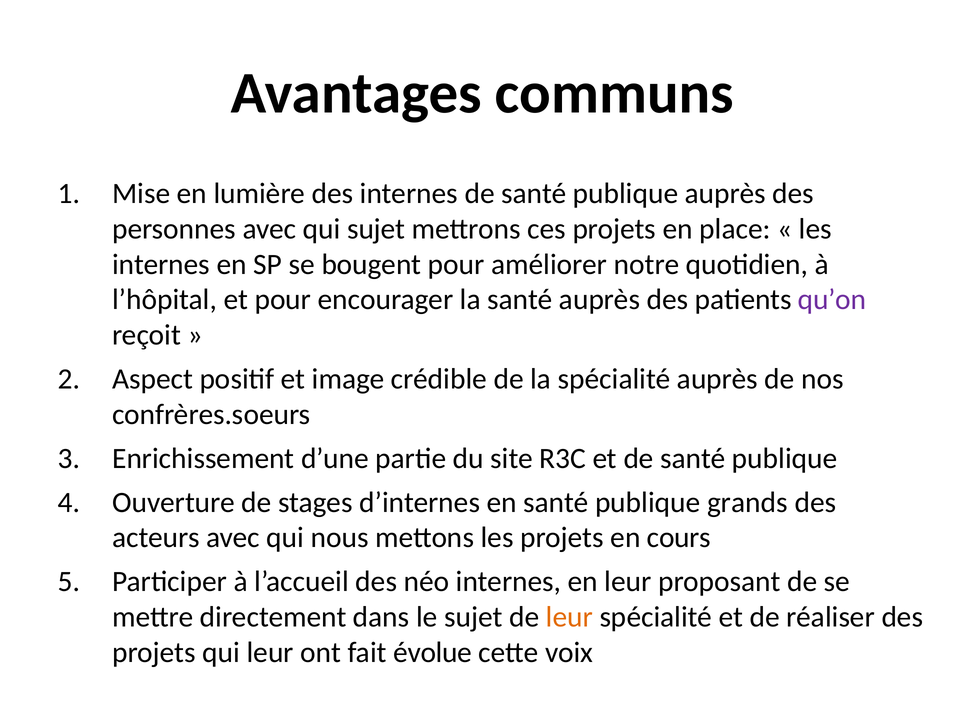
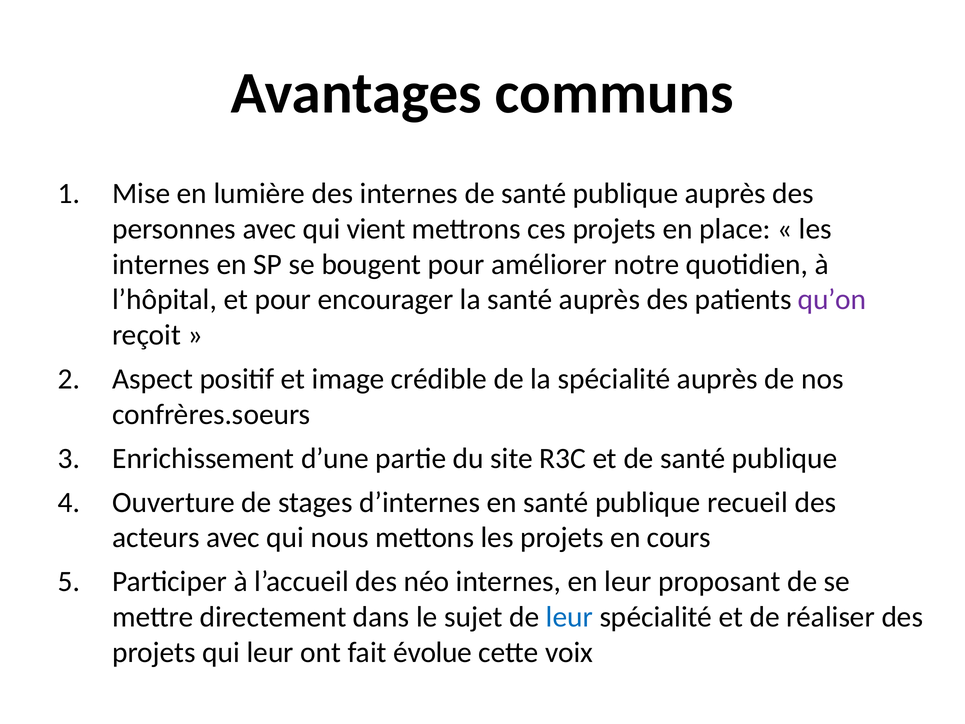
qui sujet: sujet -> vient
grands: grands -> recueil
leur at (569, 617) colour: orange -> blue
